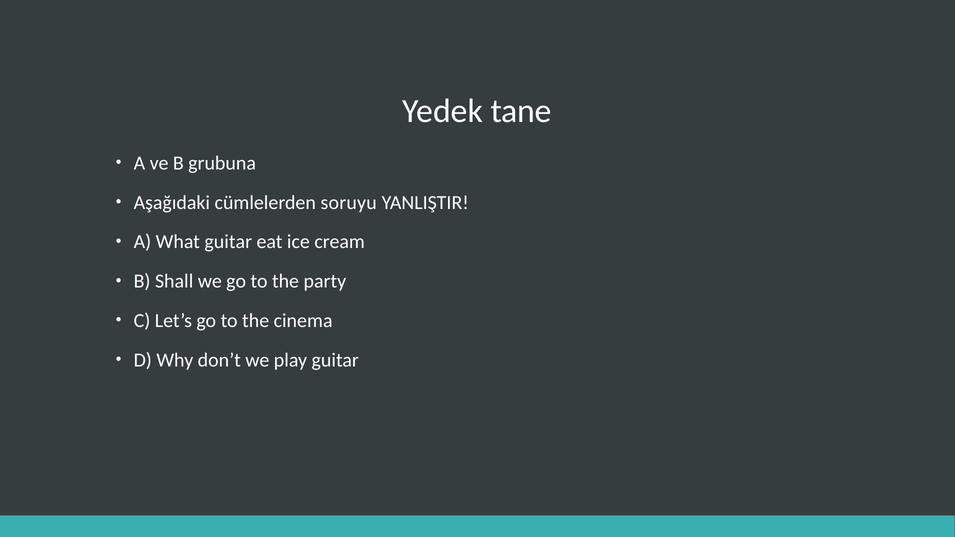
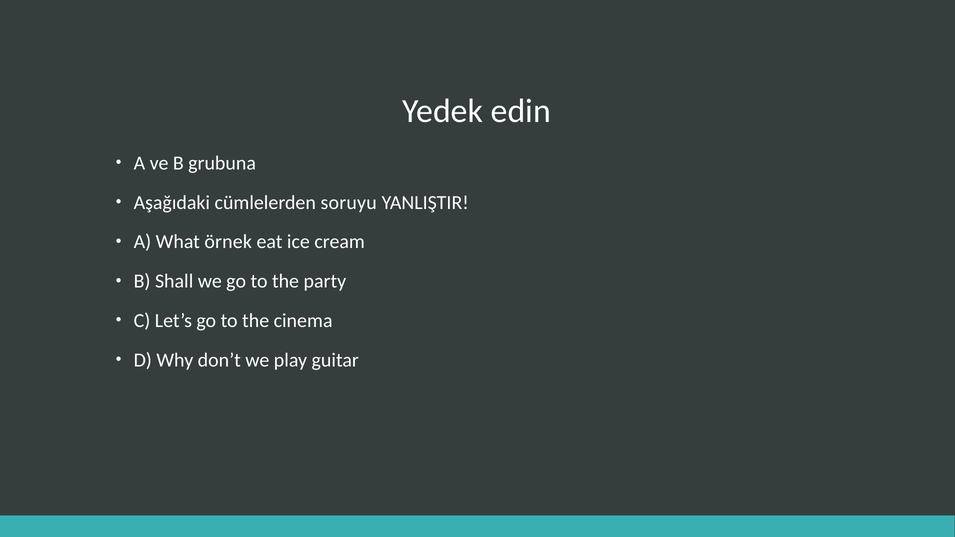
tane: tane -> edin
What guitar: guitar -> örnek
